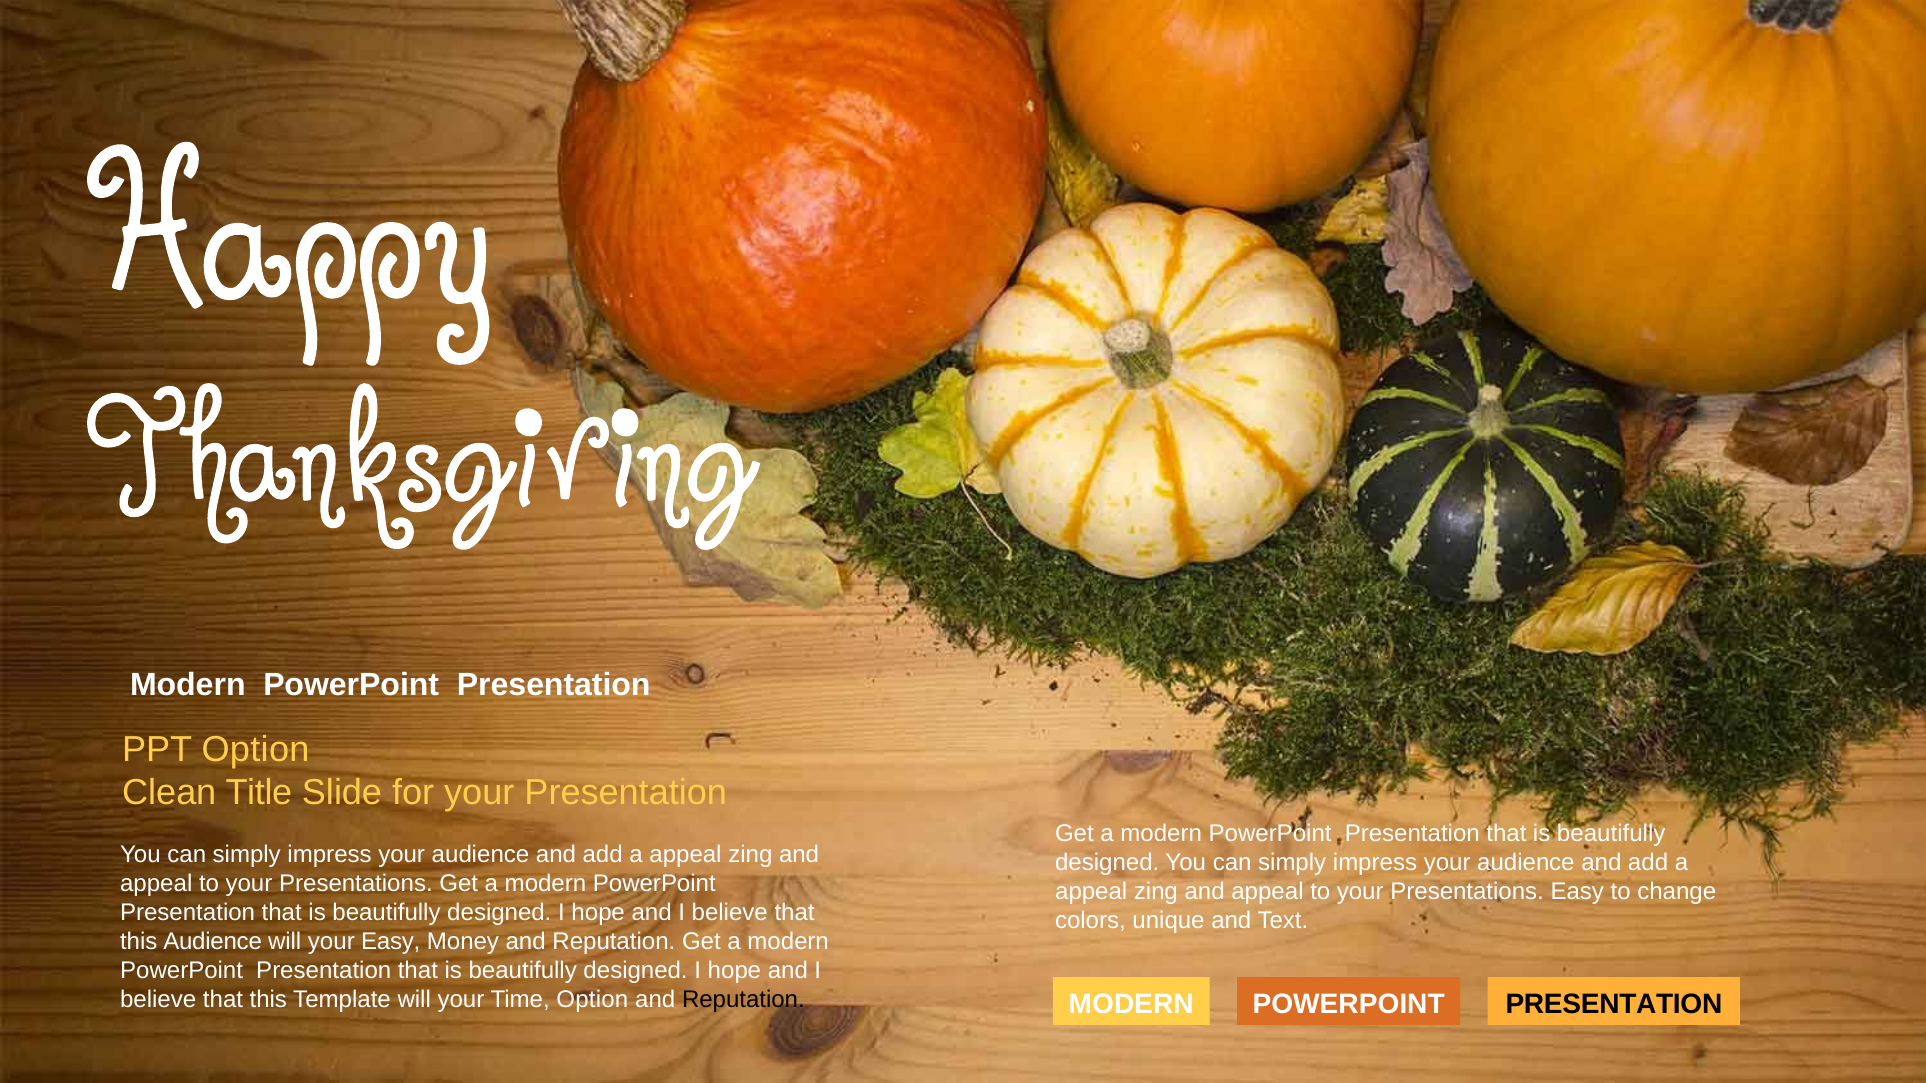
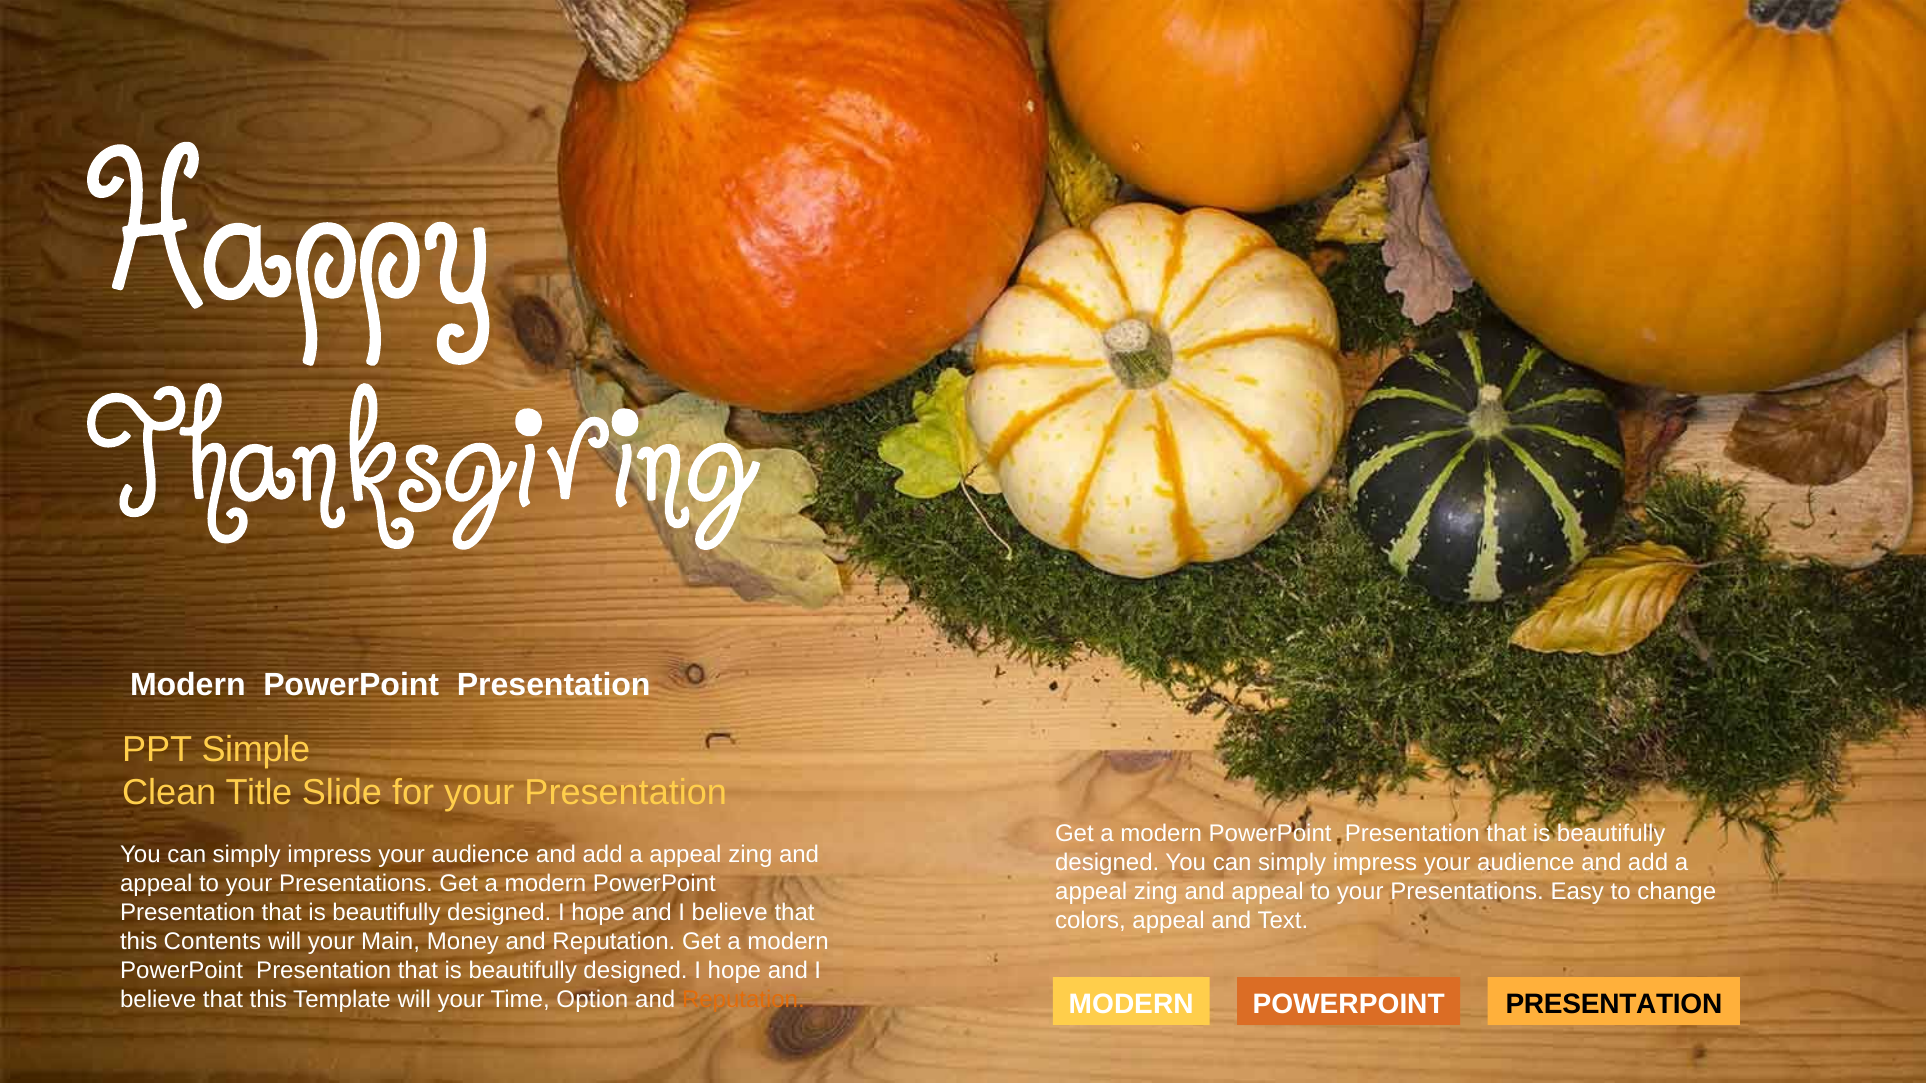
PPT Option: Option -> Simple
colors unique: unique -> appeal
this Audience: Audience -> Contents
your Easy: Easy -> Main
Reputation at (743, 1000) colour: black -> orange
